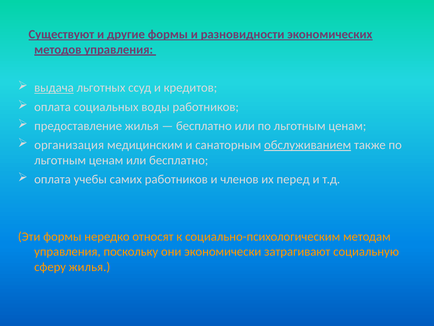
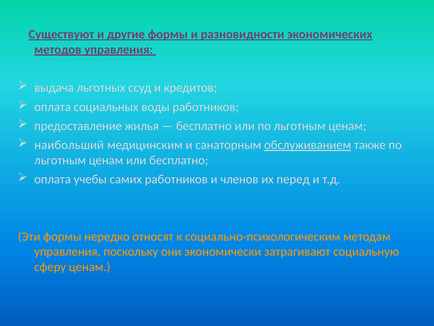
выдача underline: present -> none
организация: организация -> наибольший
сферу жилья: жилья -> ценам
